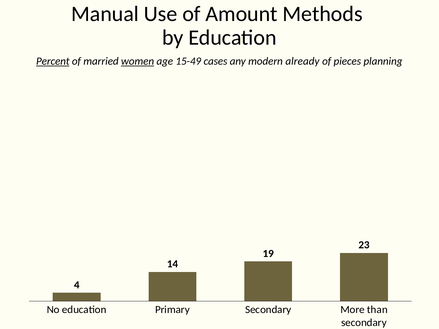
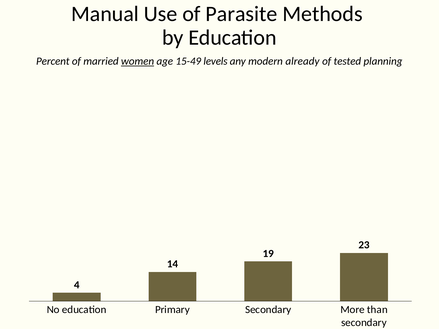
Amount: Amount -> Parasite
Percent underline: present -> none
cases: cases -> levels
pieces: pieces -> tested
